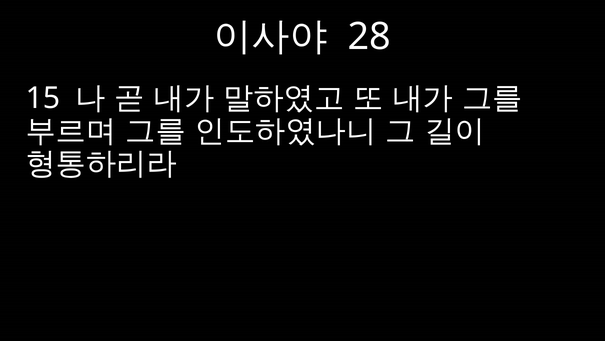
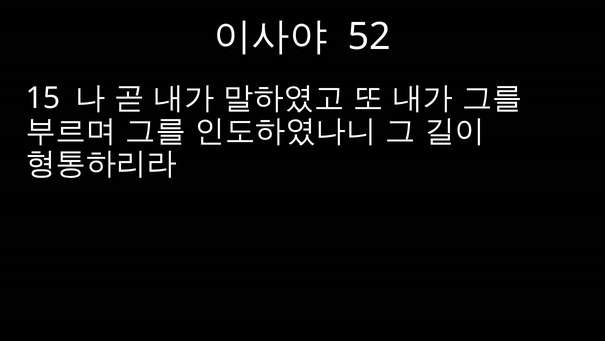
28: 28 -> 52
